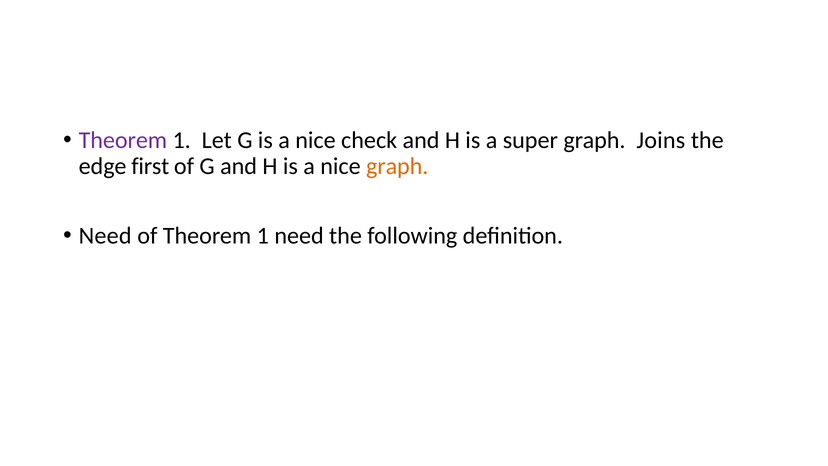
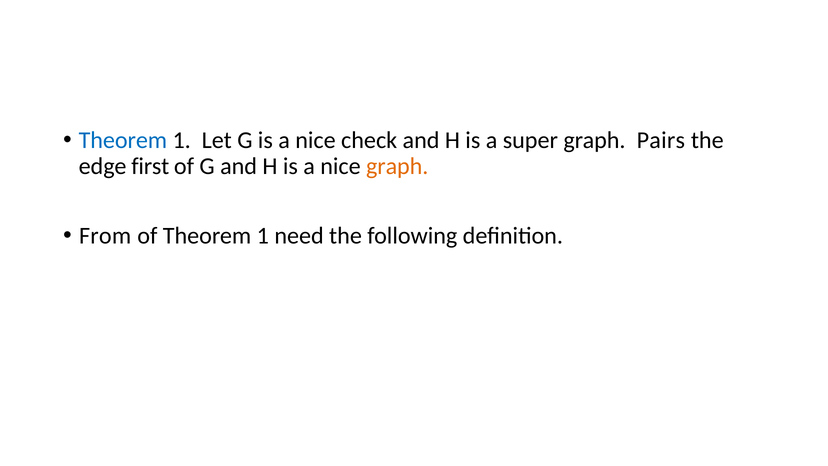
Theorem at (123, 140) colour: purple -> blue
Joins: Joins -> Pairs
Need at (105, 236): Need -> From
